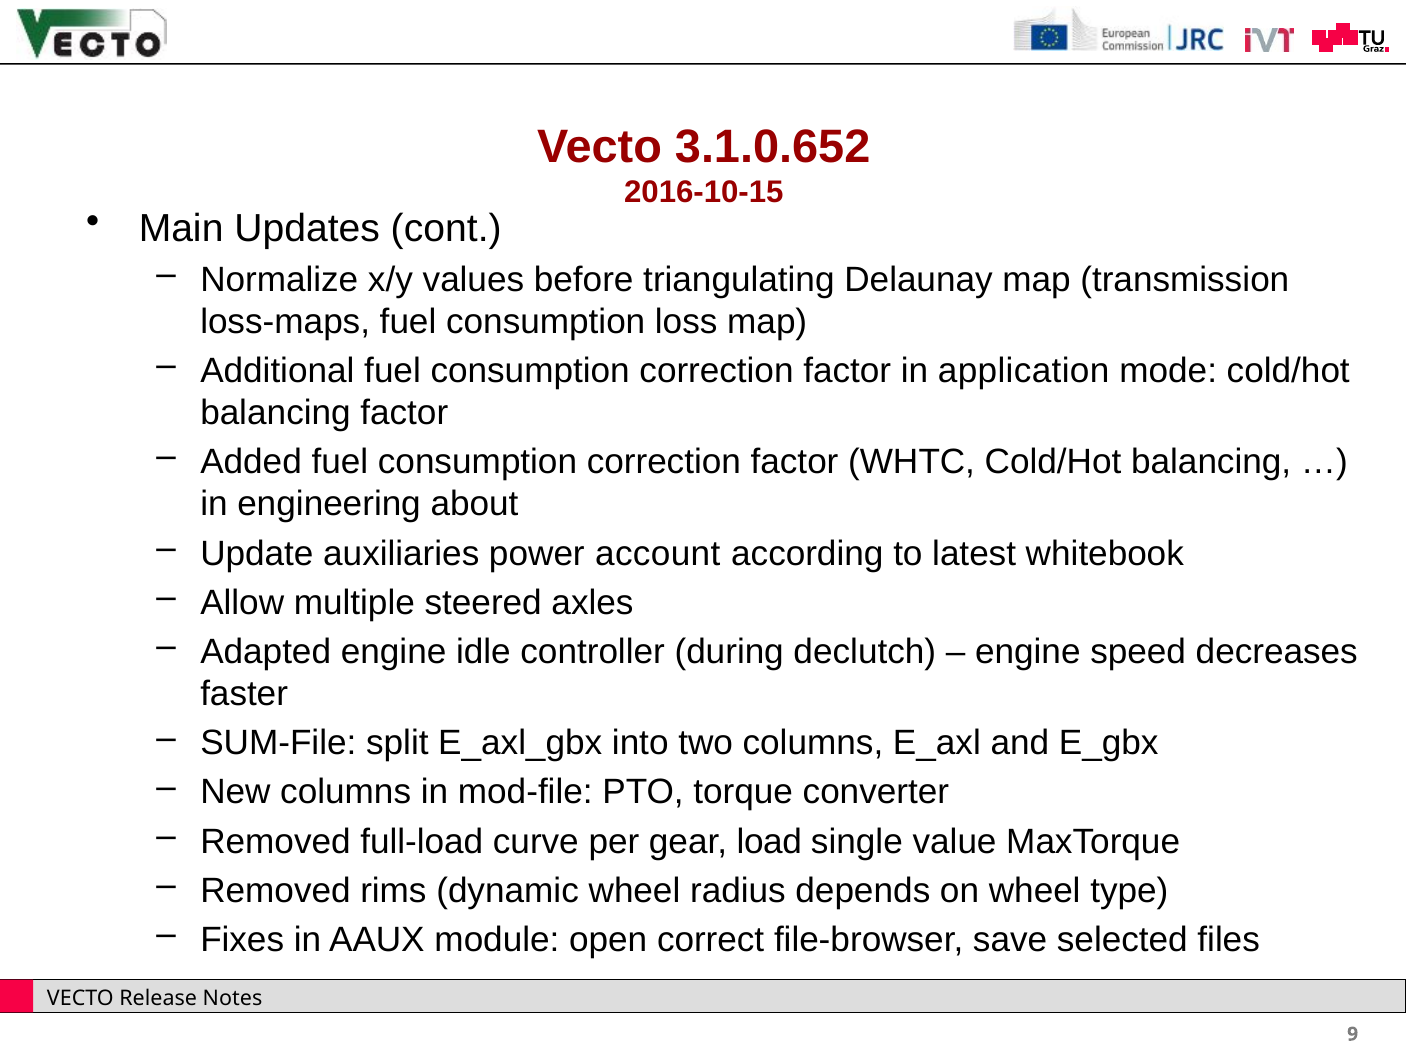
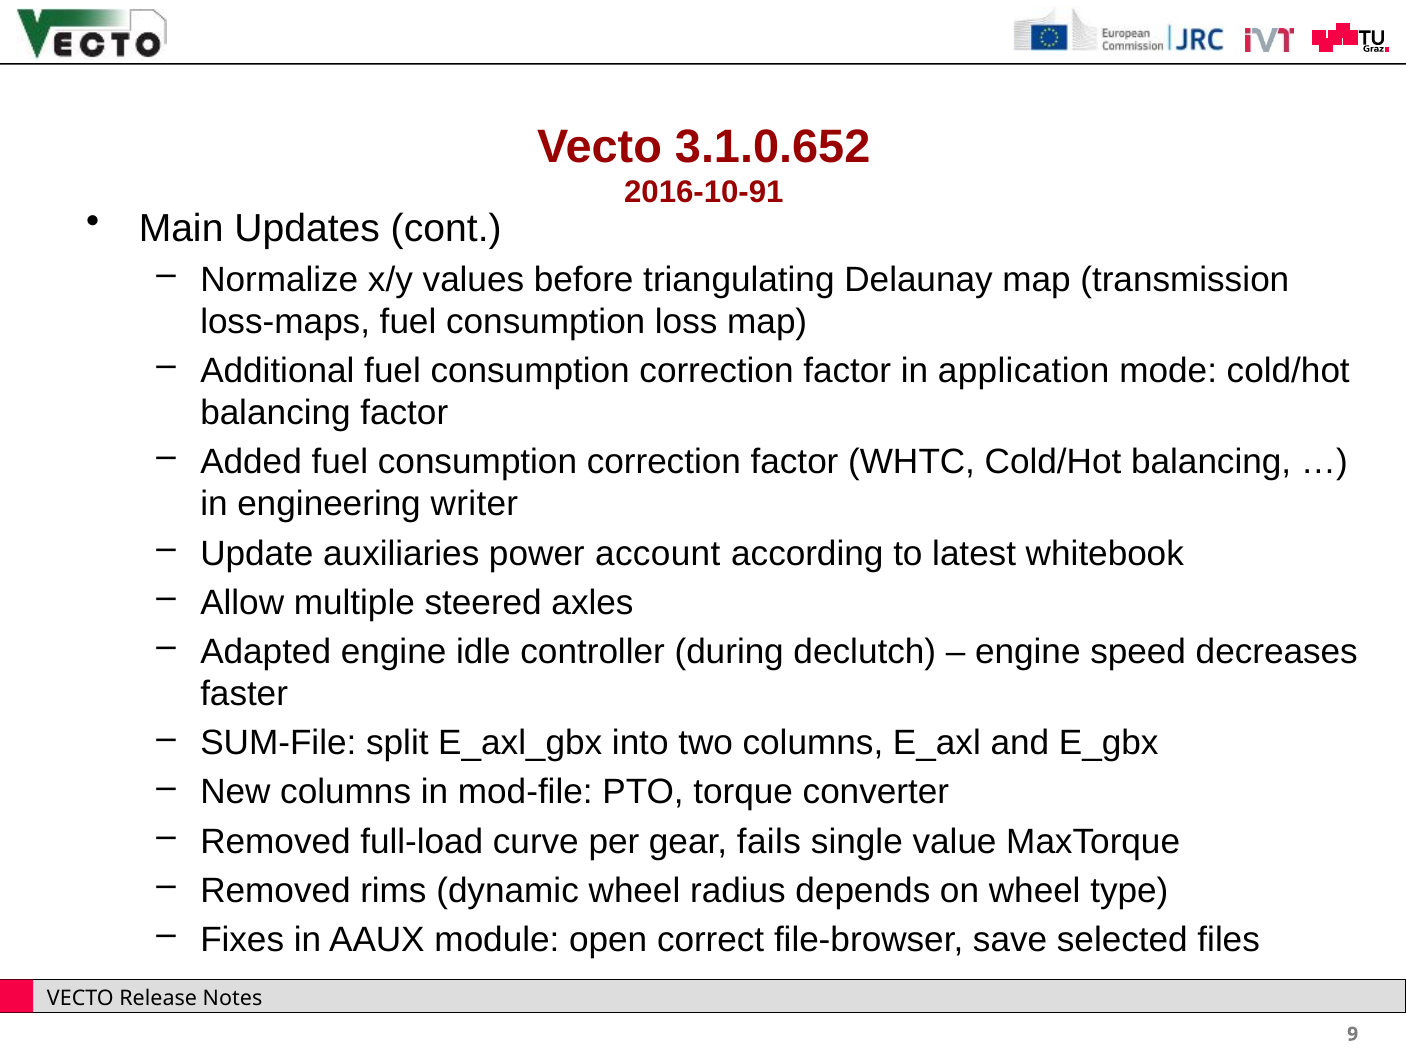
2016-10-15: 2016-10-15 -> 2016-10-91
about: about -> writer
load: load -> fails
